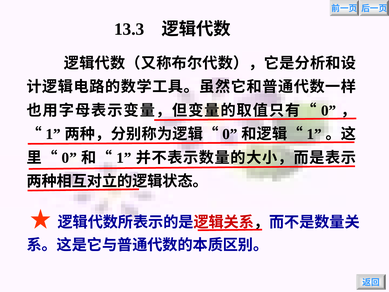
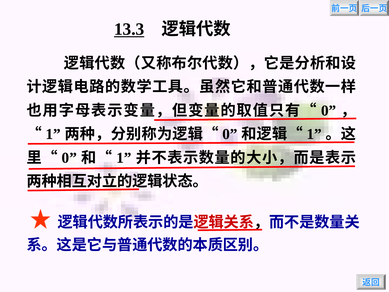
13.3 underline: none -> present
